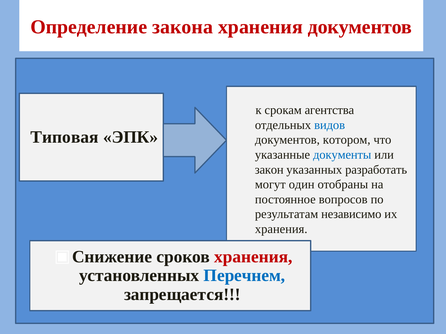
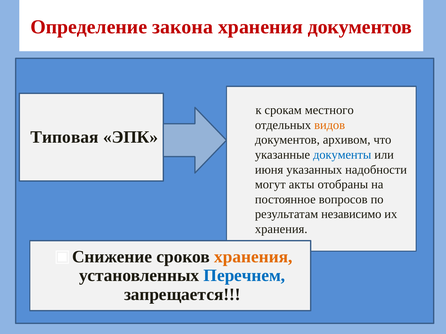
агентства: агентства -> местного
видов colour: blue -> orange
котором: котором -> архивом
закон: закон -> июня
разработать: разработать -> надобности
один: один -> акты
хранения at (253, 257) colour: red -> orange
